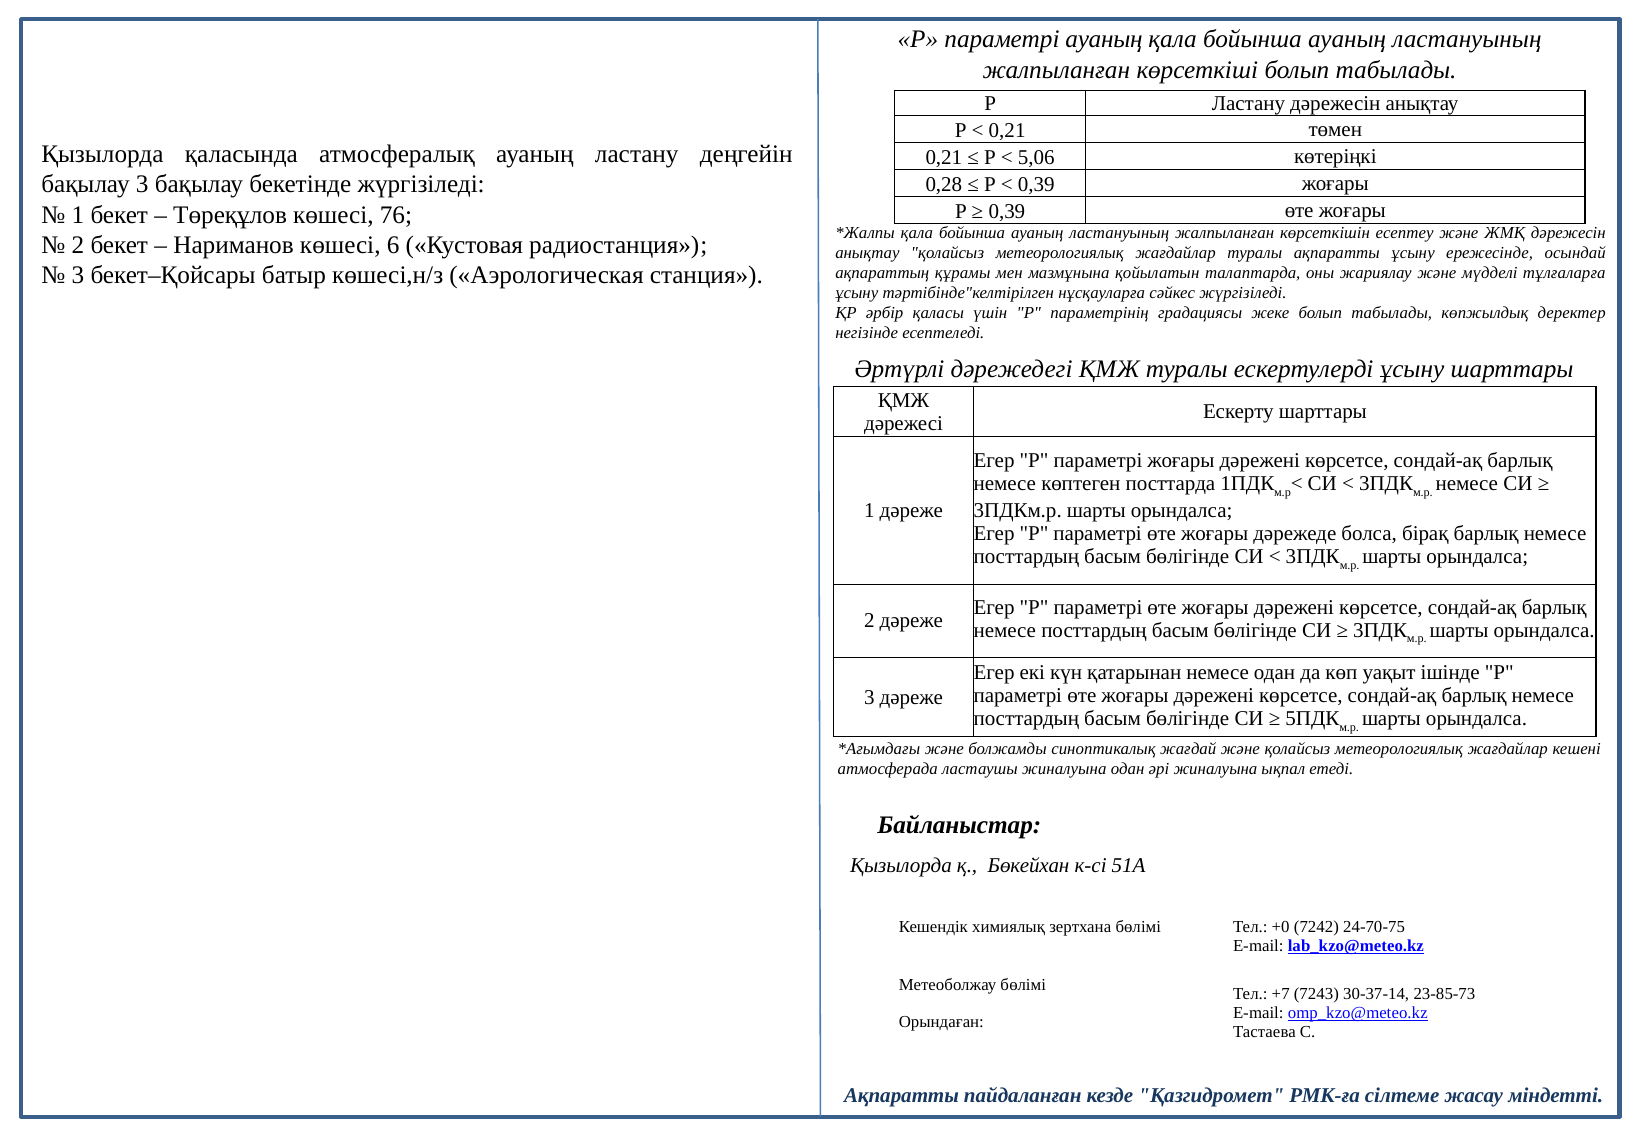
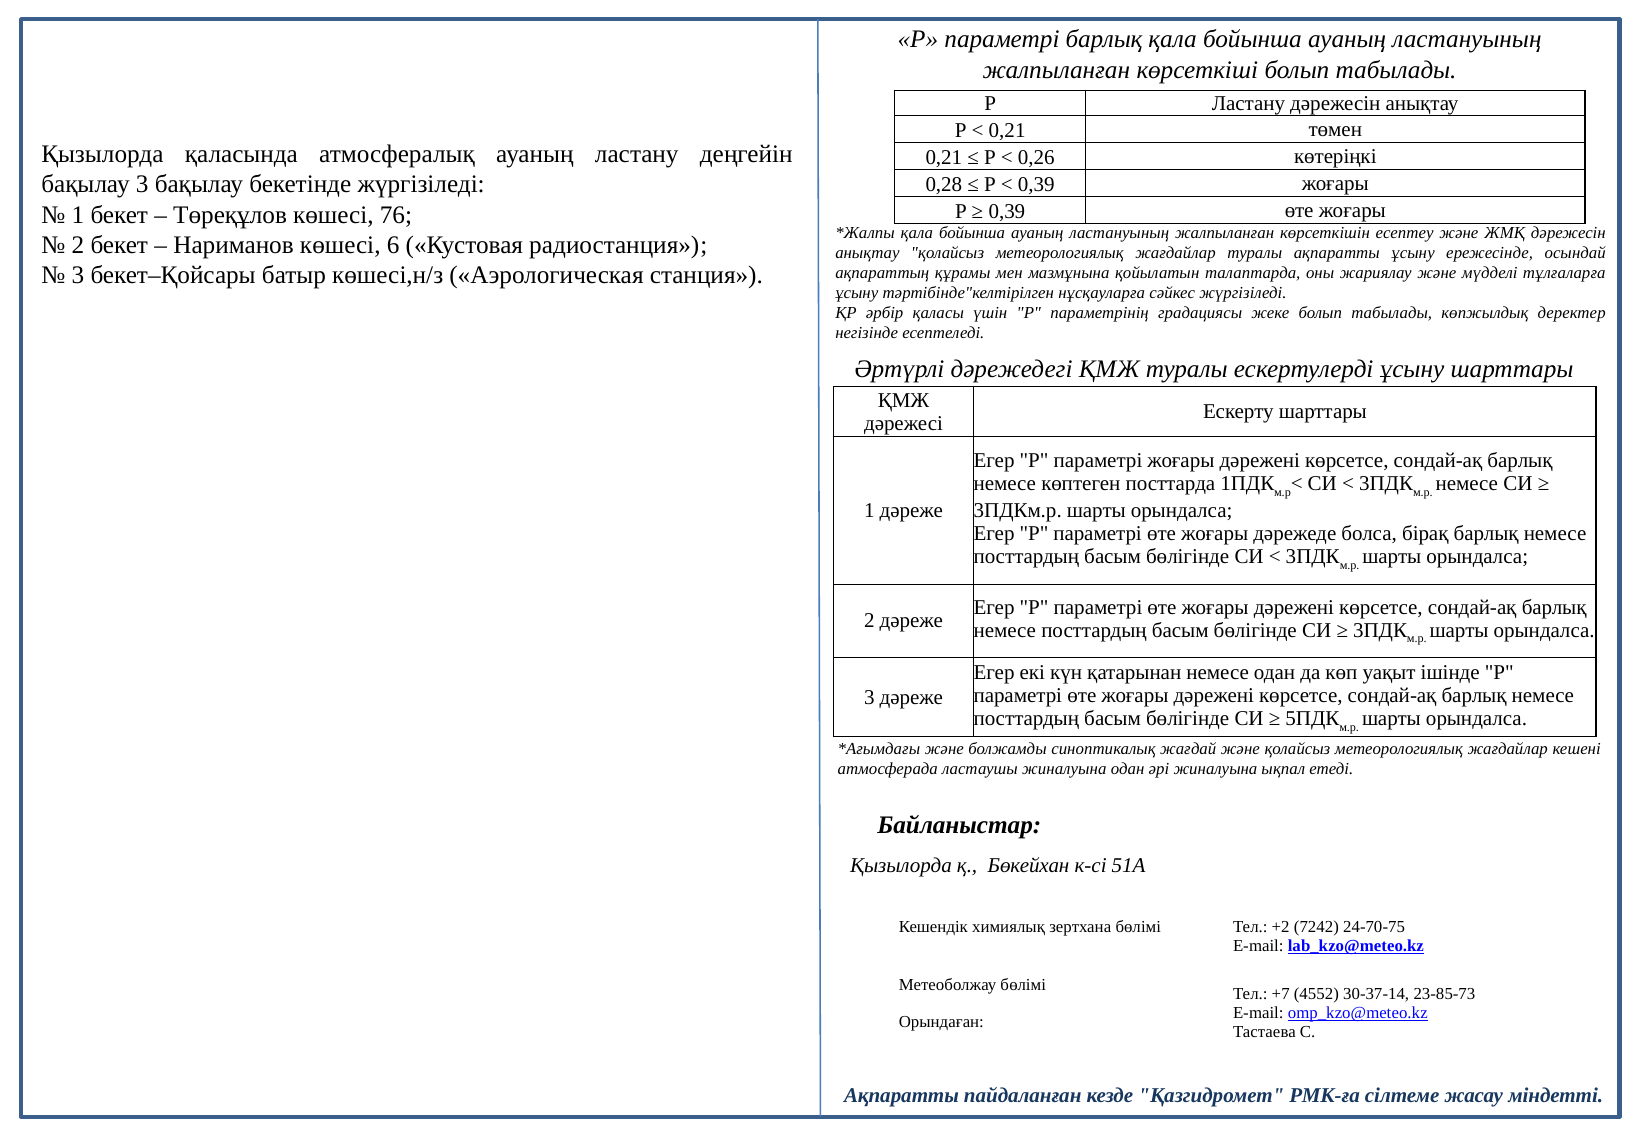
параметрі ауаның: ауаның -> барлық
5,06: 5,06 -> 0,26
+0: +0 -> +2
7243: 7243 -> 4552
